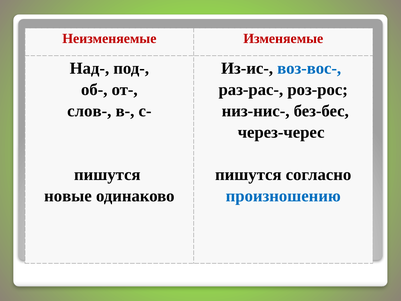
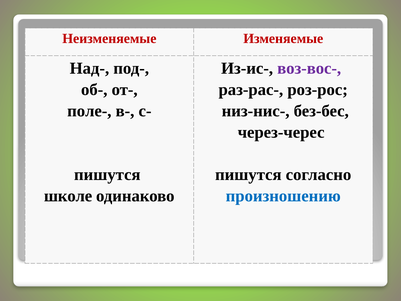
воз-вос- colour: blue -> purple
слов-: слов- -> поле-
новые: новые -> школе
